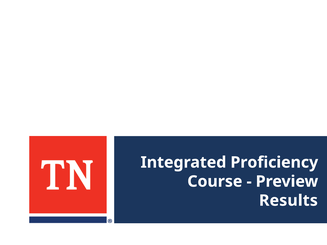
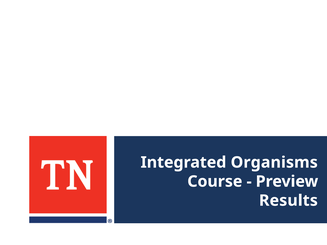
Proficiency: Proficiency -> Organisms
